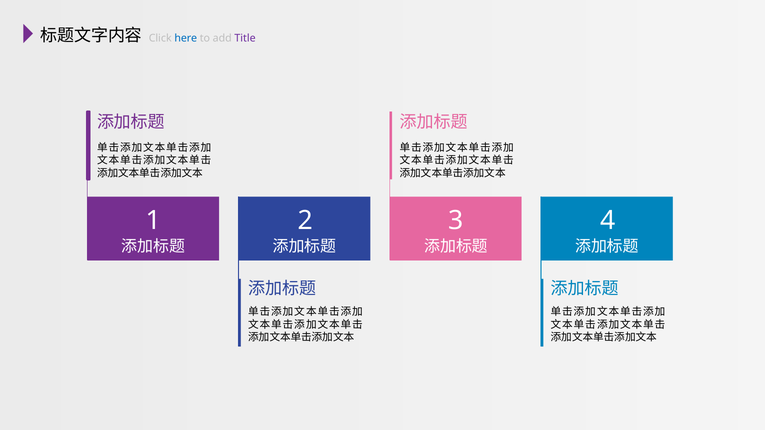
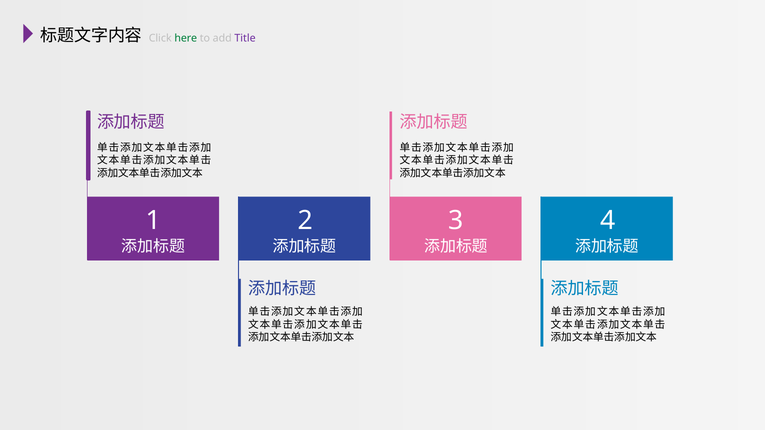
here colour: blue -> green
